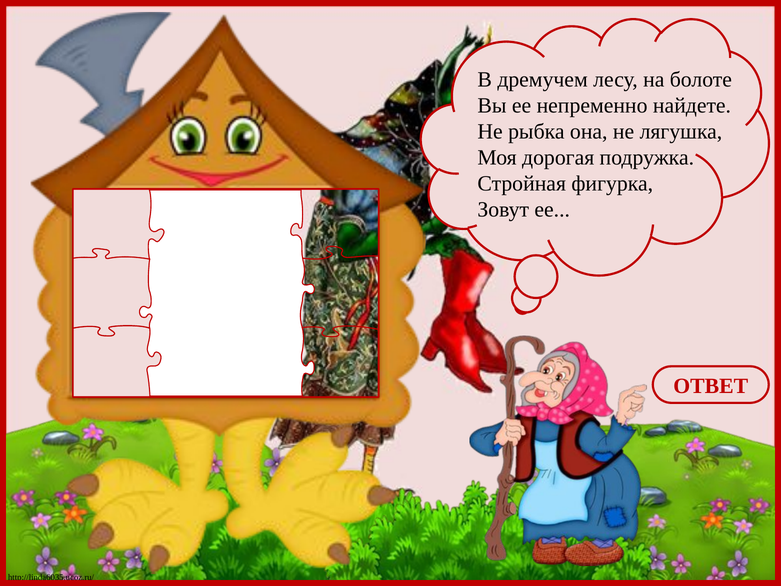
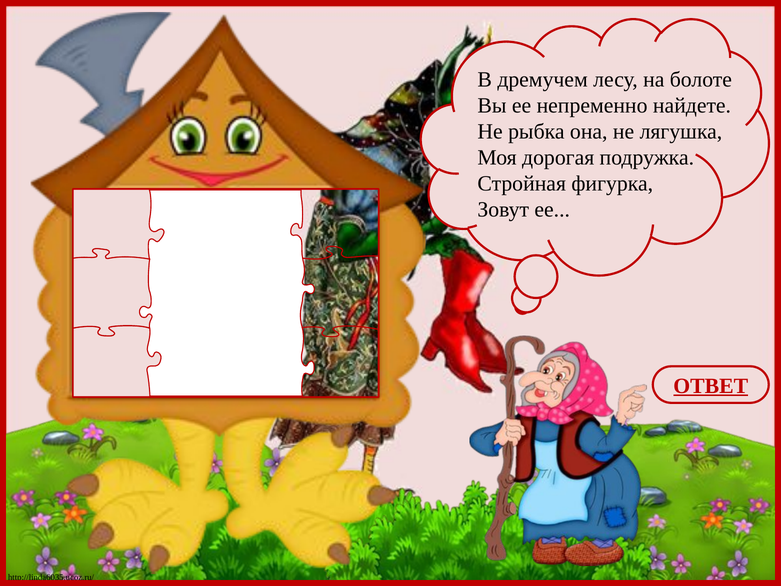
ОТВЕТ underline: none -> present
